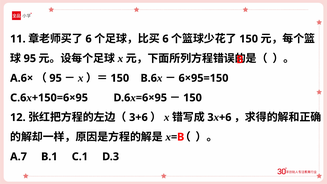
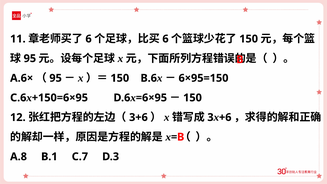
A.7: A.7 -> A.8
C.1: C.1 -> C.7
